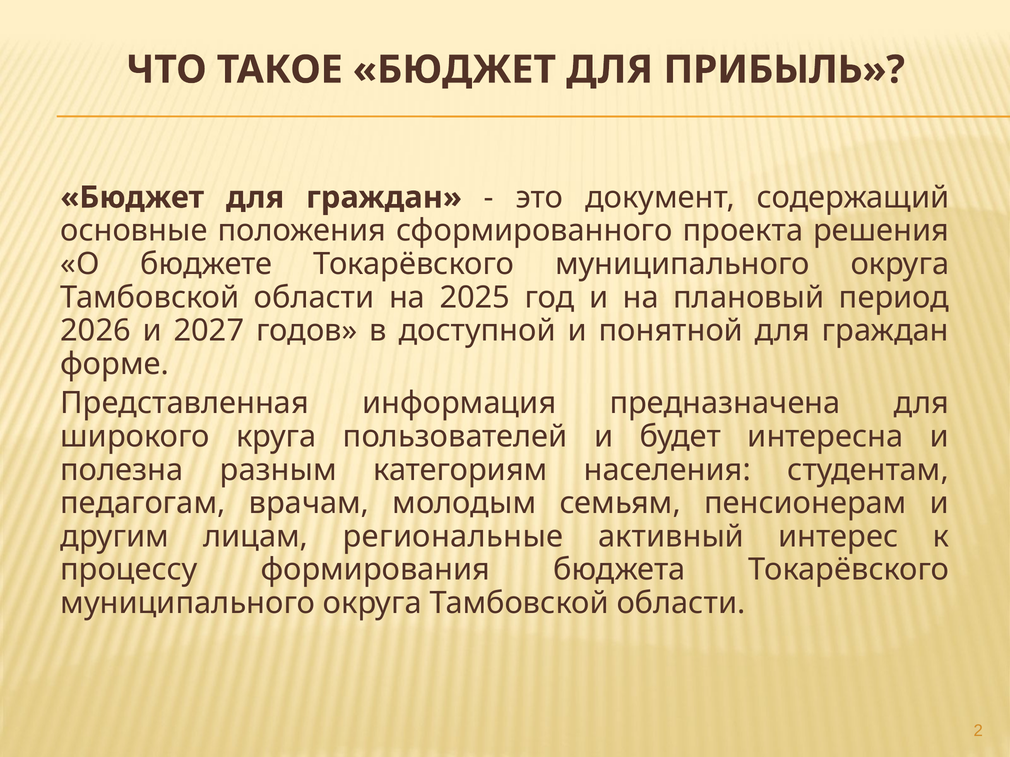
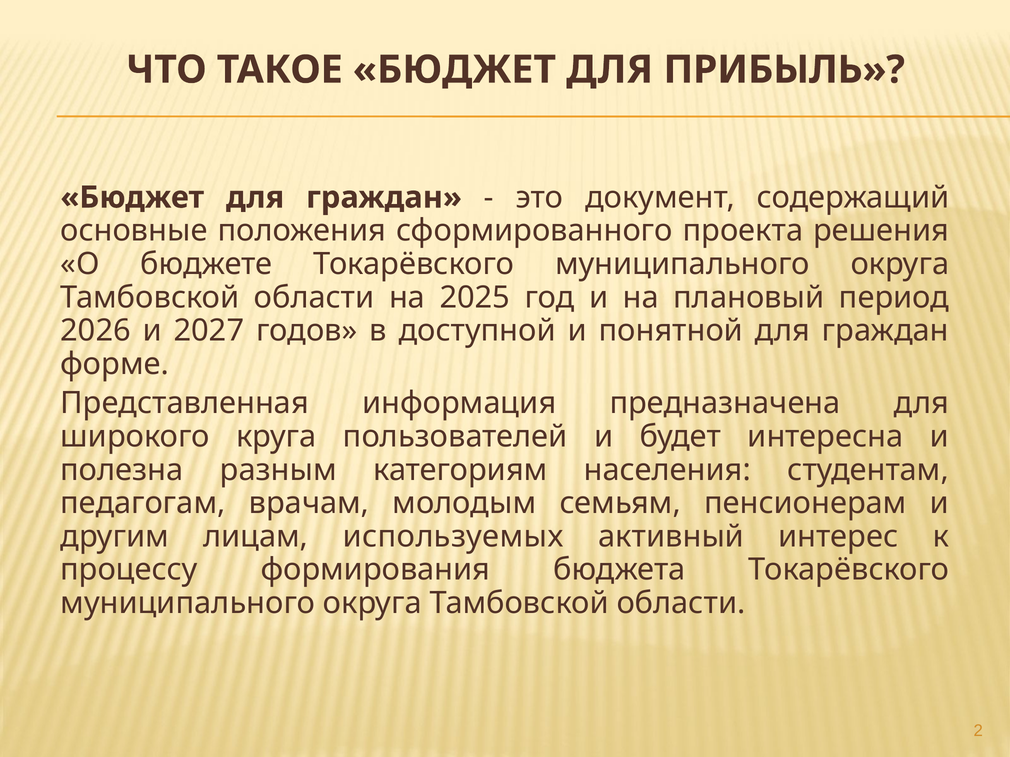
региональные: региональные -> используемых
